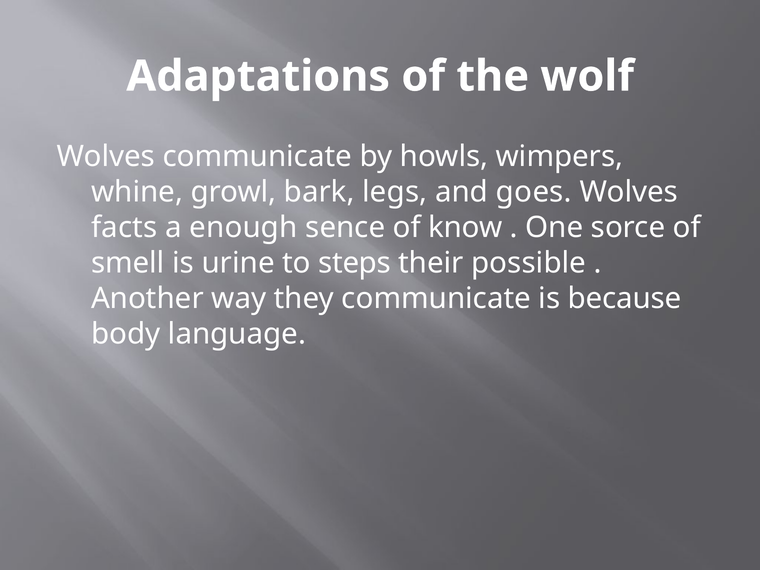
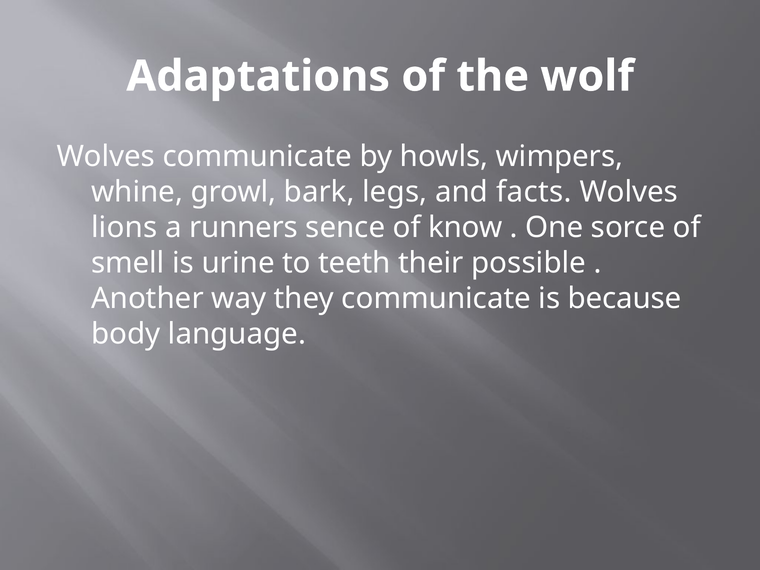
goes: goes -> facts
facts: facts -> lions
enough: enough -> runners
steps: steps -> teeth
